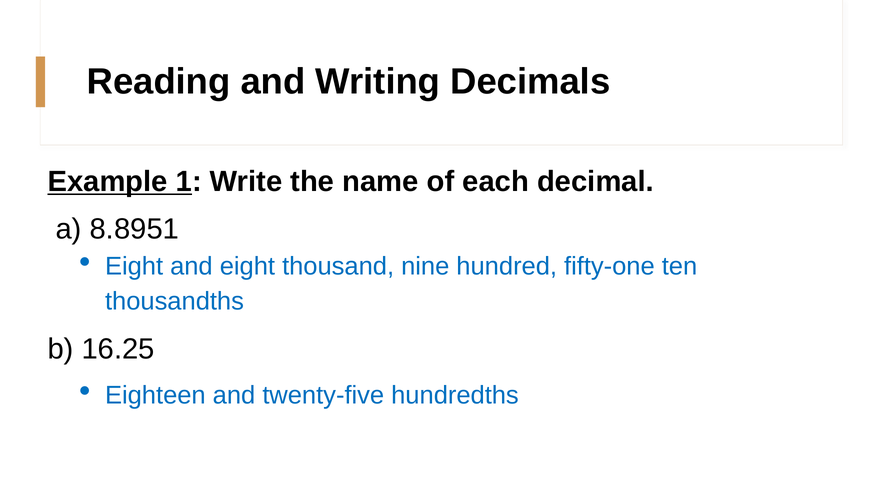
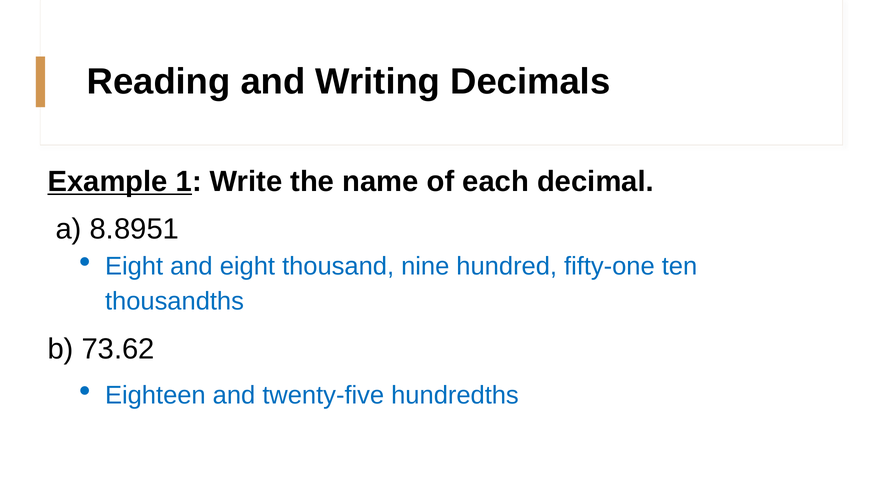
16.25: 16.25 -> 73.62
